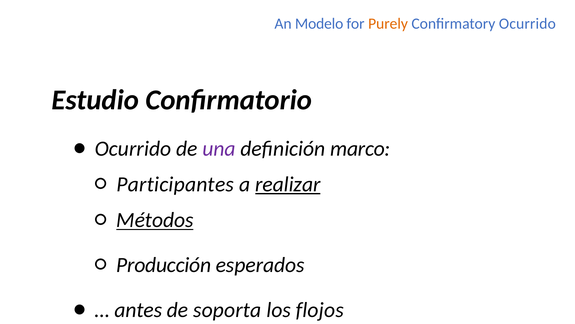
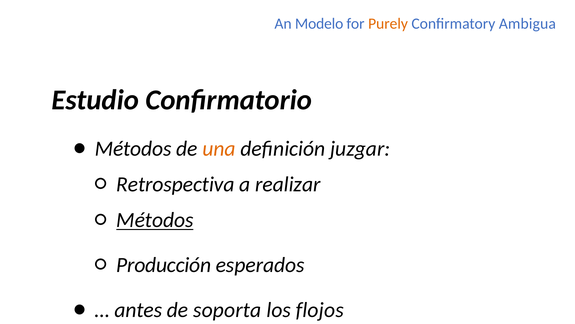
Confirmatory Ocurrido: Ocurrido -> Ambigua
Ocurrido at (133, 148): Ocurrido -> Métodos
una colour: purple -> orange
marco: marco -> juzgar
Participantes: Participantes -> Retrospectiva
realizar underline: present -> none
